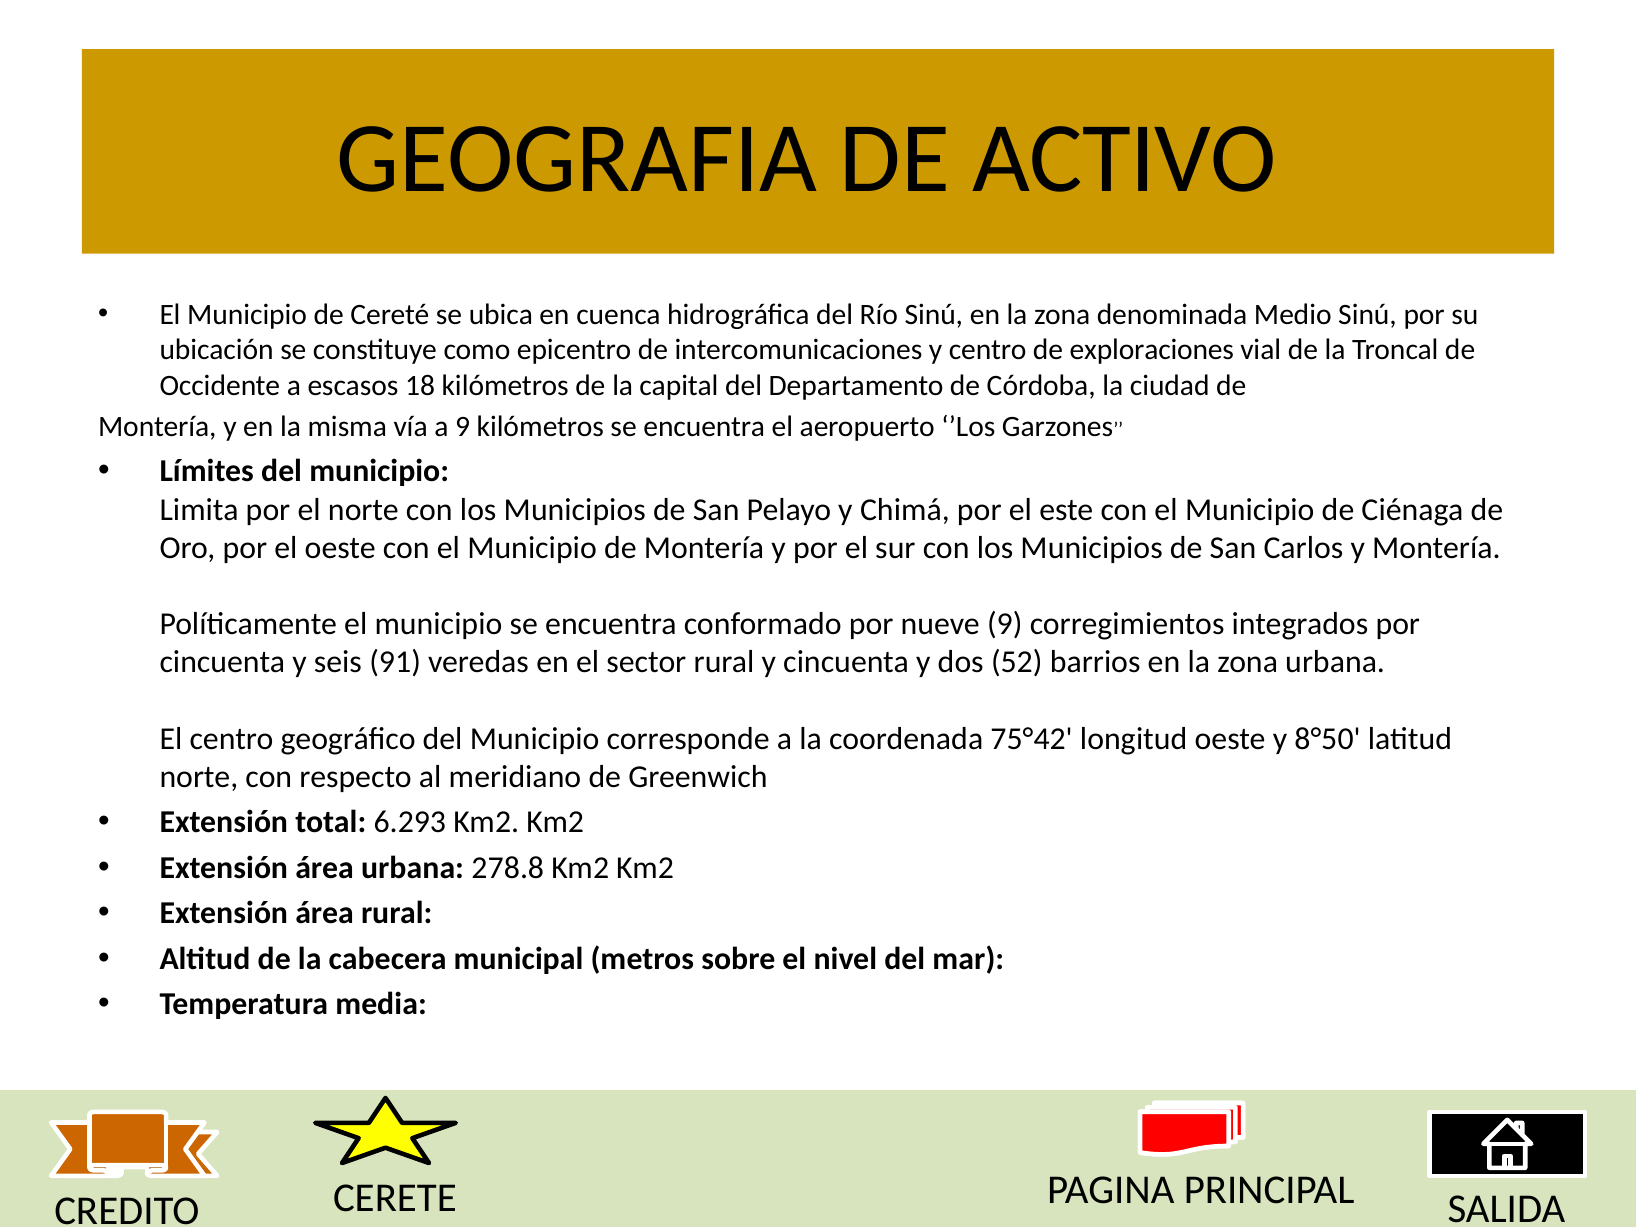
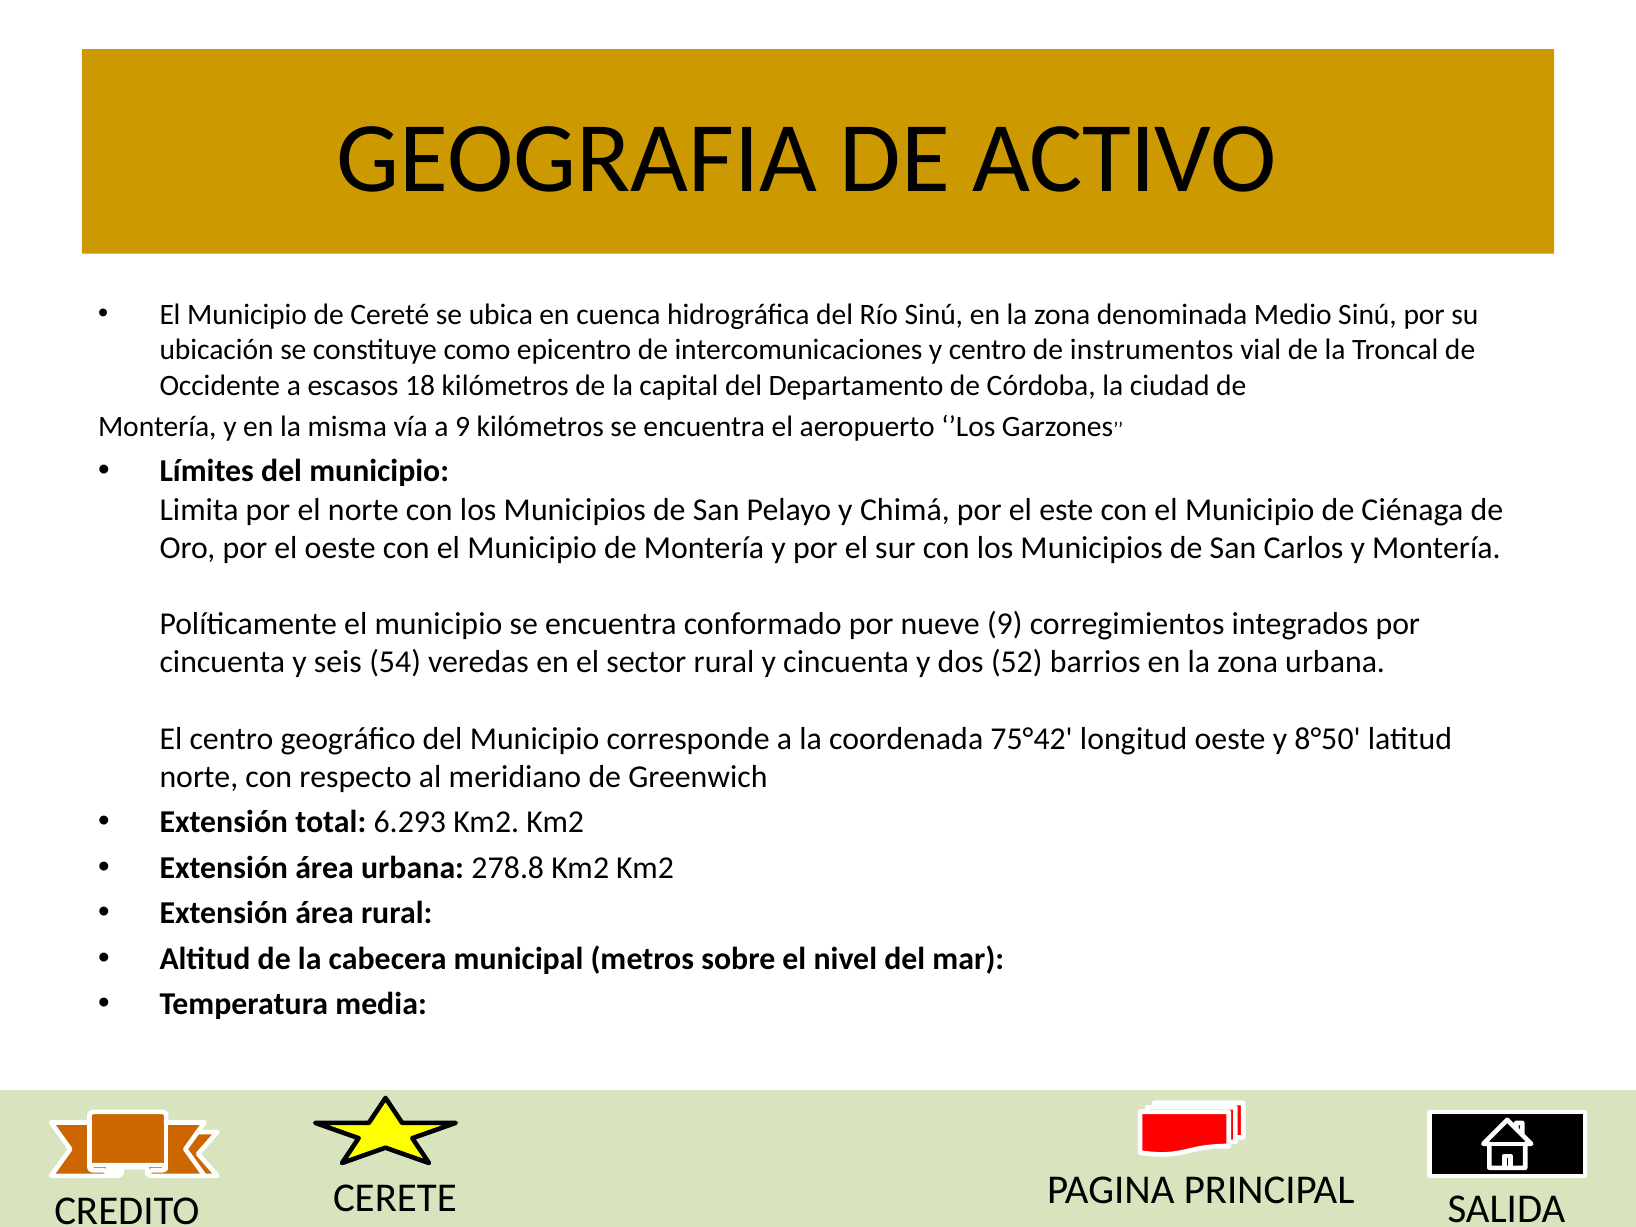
exploraciones: exploraciones -> instrumentos
91: 91 -> 54
